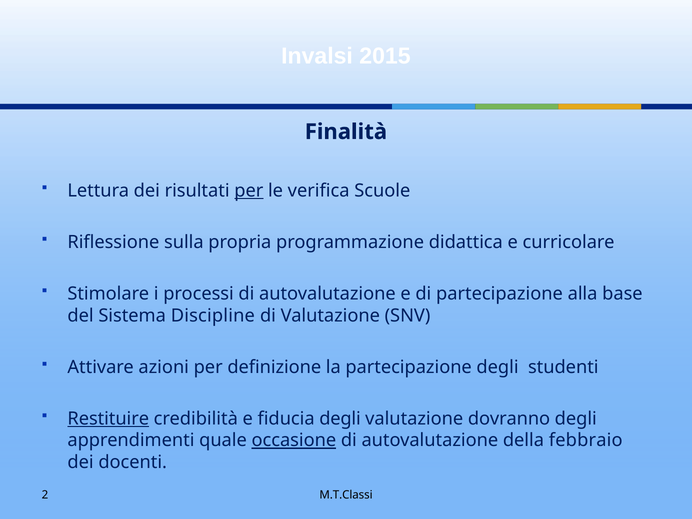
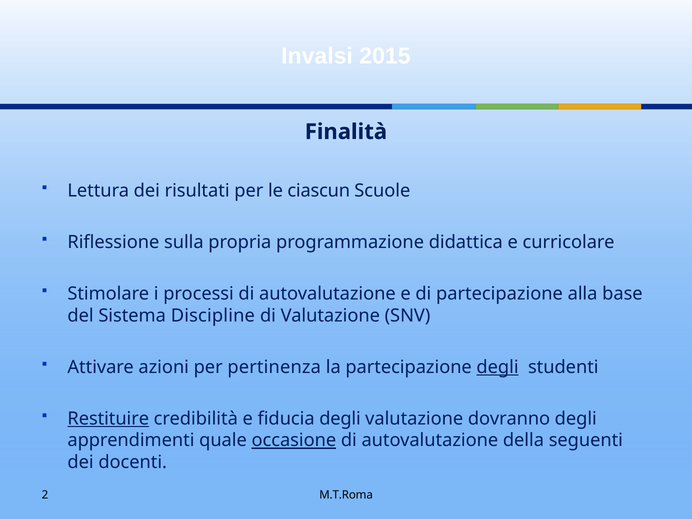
per at (249, 191) underline: present -> none
verifica: verifica -> ciascun
definizione: definizione -> pertinenza
degli at (498, 367) underline: none -> present
febbraio: febbraio -> seguenti
M.T.Classi: M.T.Classi -> M.T.Roma
